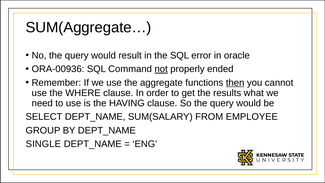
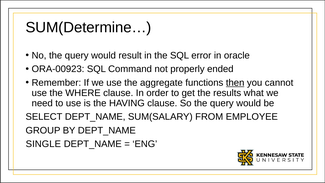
SUM(Aggregate…: SUM(Aggregate… -> SUM(Determine…
ORA-00936: ORA-00936 -> ORA-00923
not underline: present -> none
